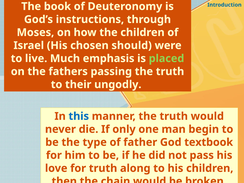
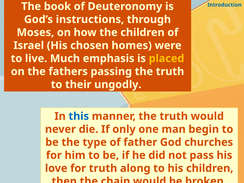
should: should -> homes
placed colour: light green -> yellow
textbook: textbook -> churches
